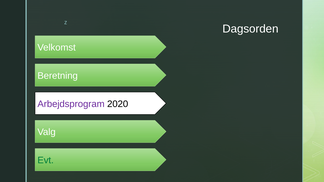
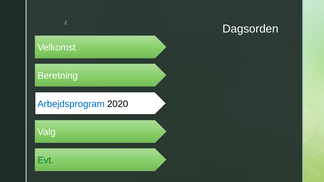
Arbejdsprogram colour: purple -> blue
